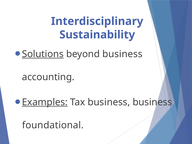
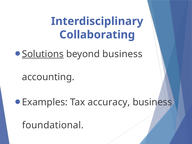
Sustainability: Sustainability -> Collaborating
Examples underline: present -> none
Tax business: business -> accuracy
